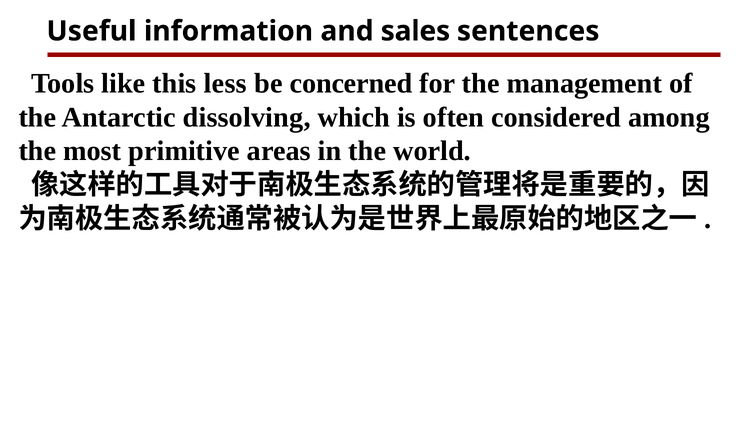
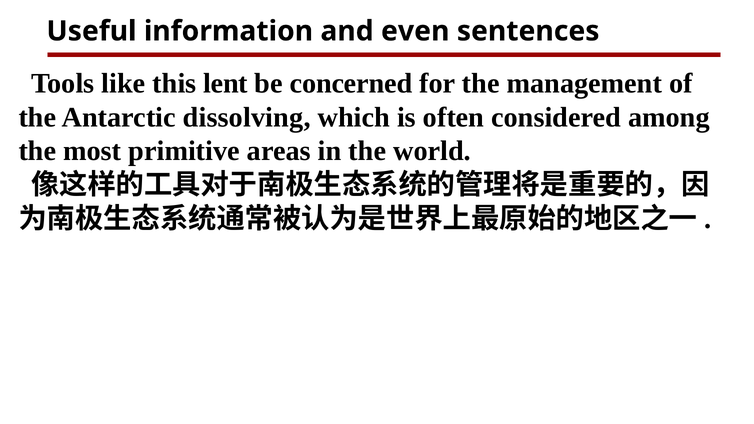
sales: sales -> even
less: less -> lent
